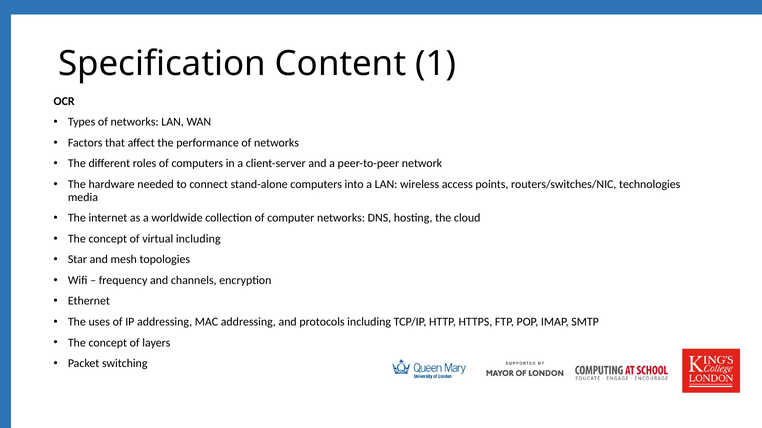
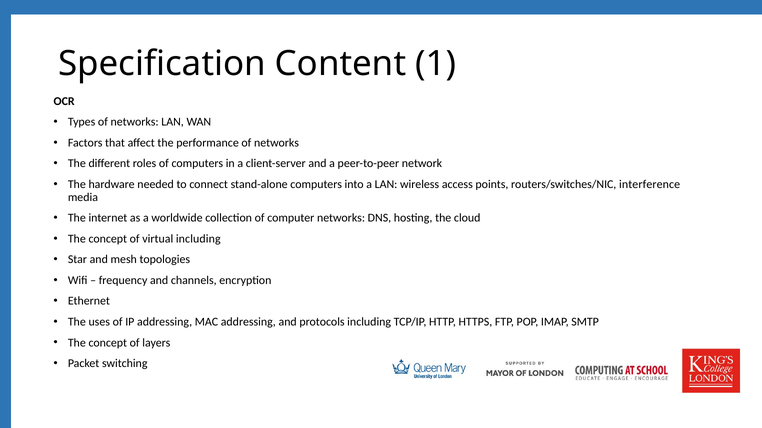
technologies: technologies -> interference
